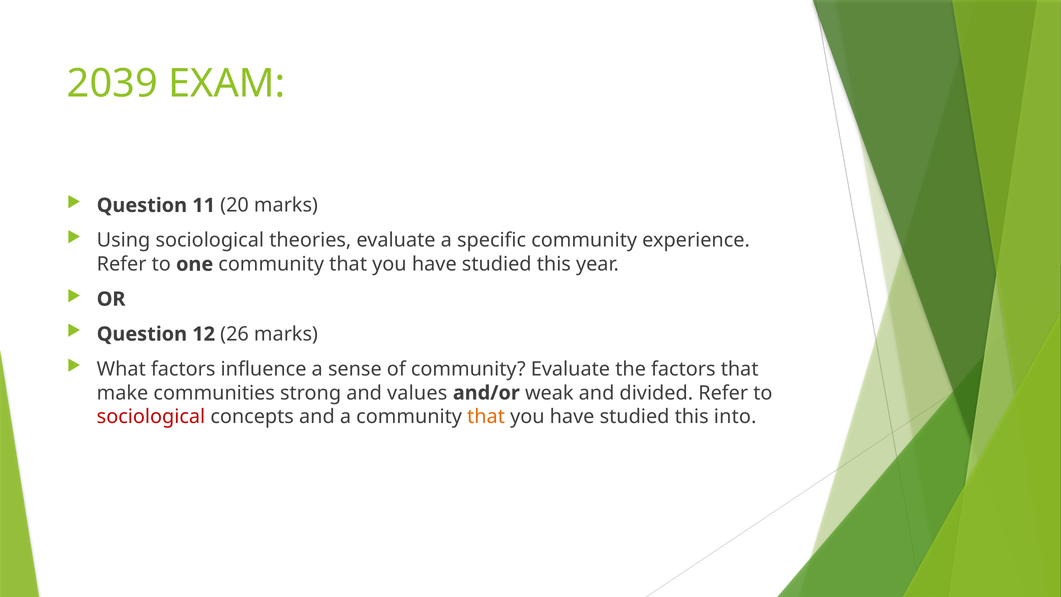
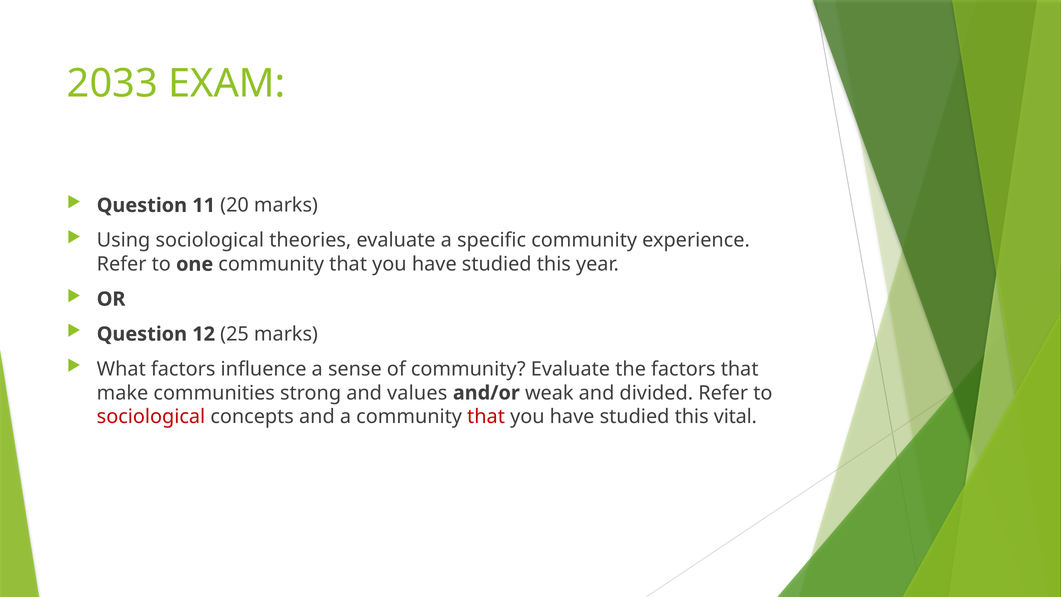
2039: 2039 -> 2033
26: 26 -> 25
that at (486, 417) colour: orange -> red
into: into -> vital
